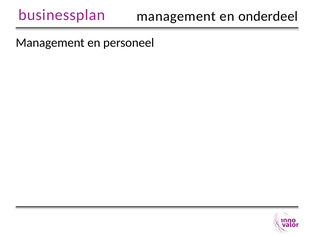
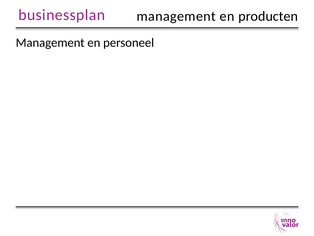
onderdeel: onderdeel -> producten
